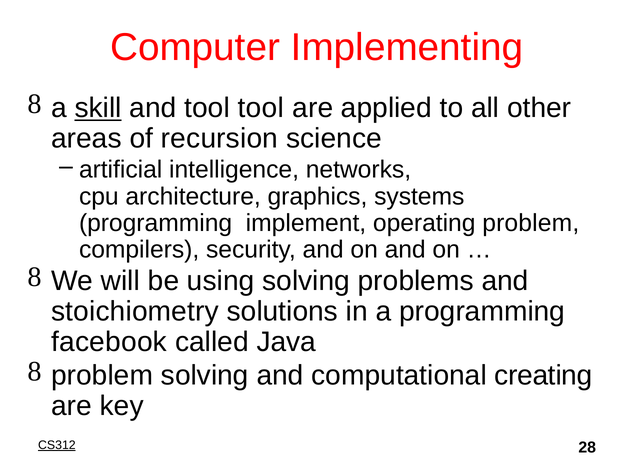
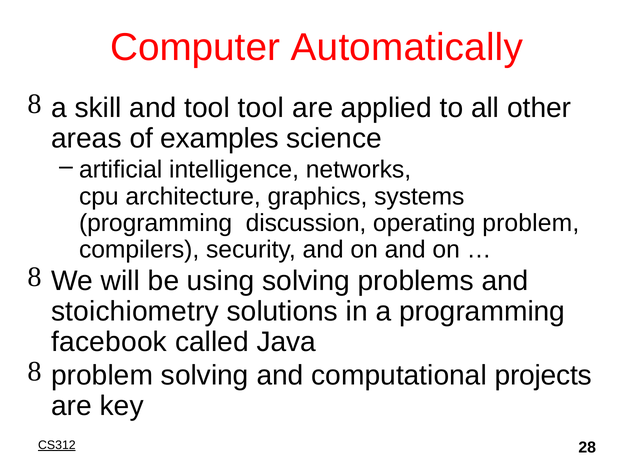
Implementing: Implementing -> Automatically
skill underline: present -> none
recursion: recursion -> examples
implement: implement -> discussion
creating: creating -> projects
